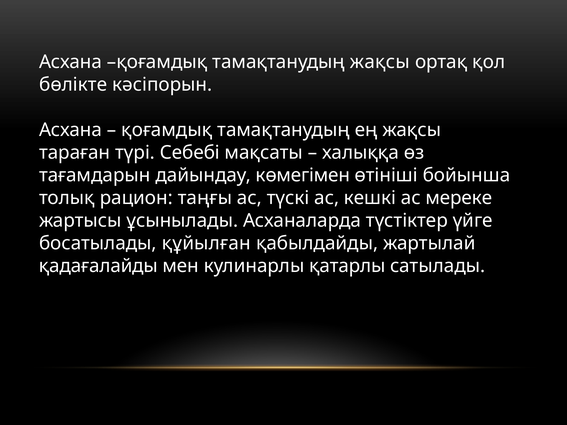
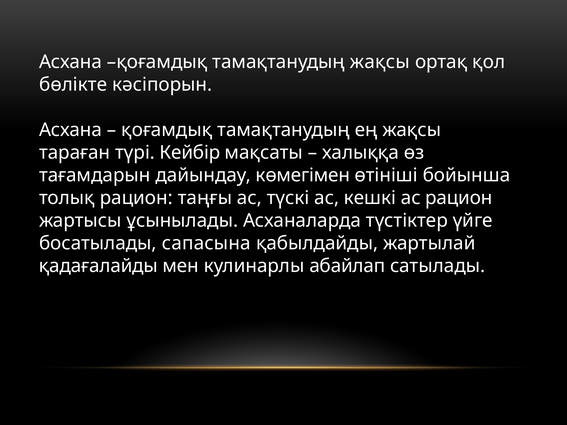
Себебі: Себебі -> Кейбір
ас мереке: мереке -> рацион
құйылған: құйылған -> сапасына
қатарлы: қатарлы -> абайлап
